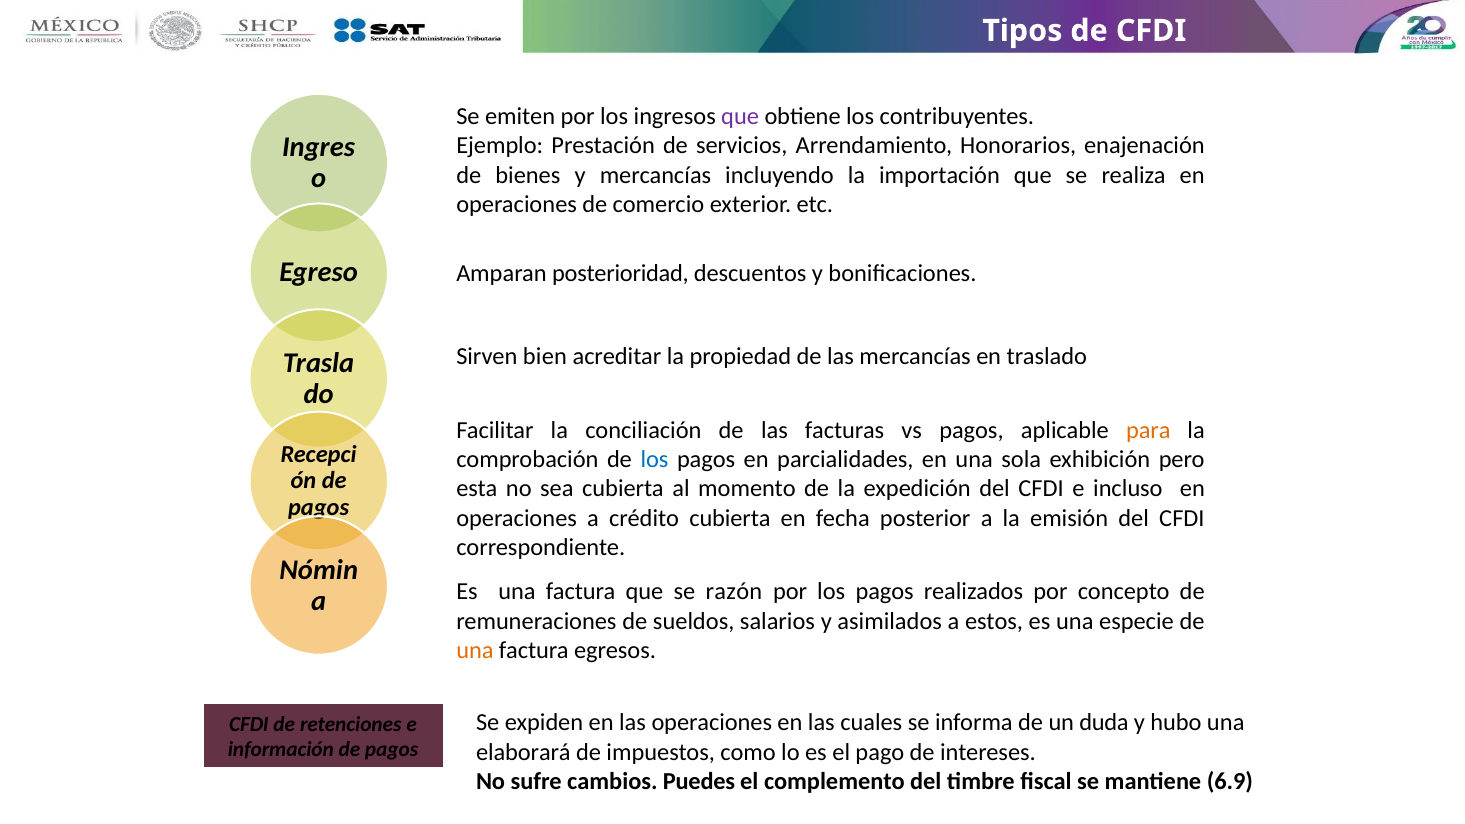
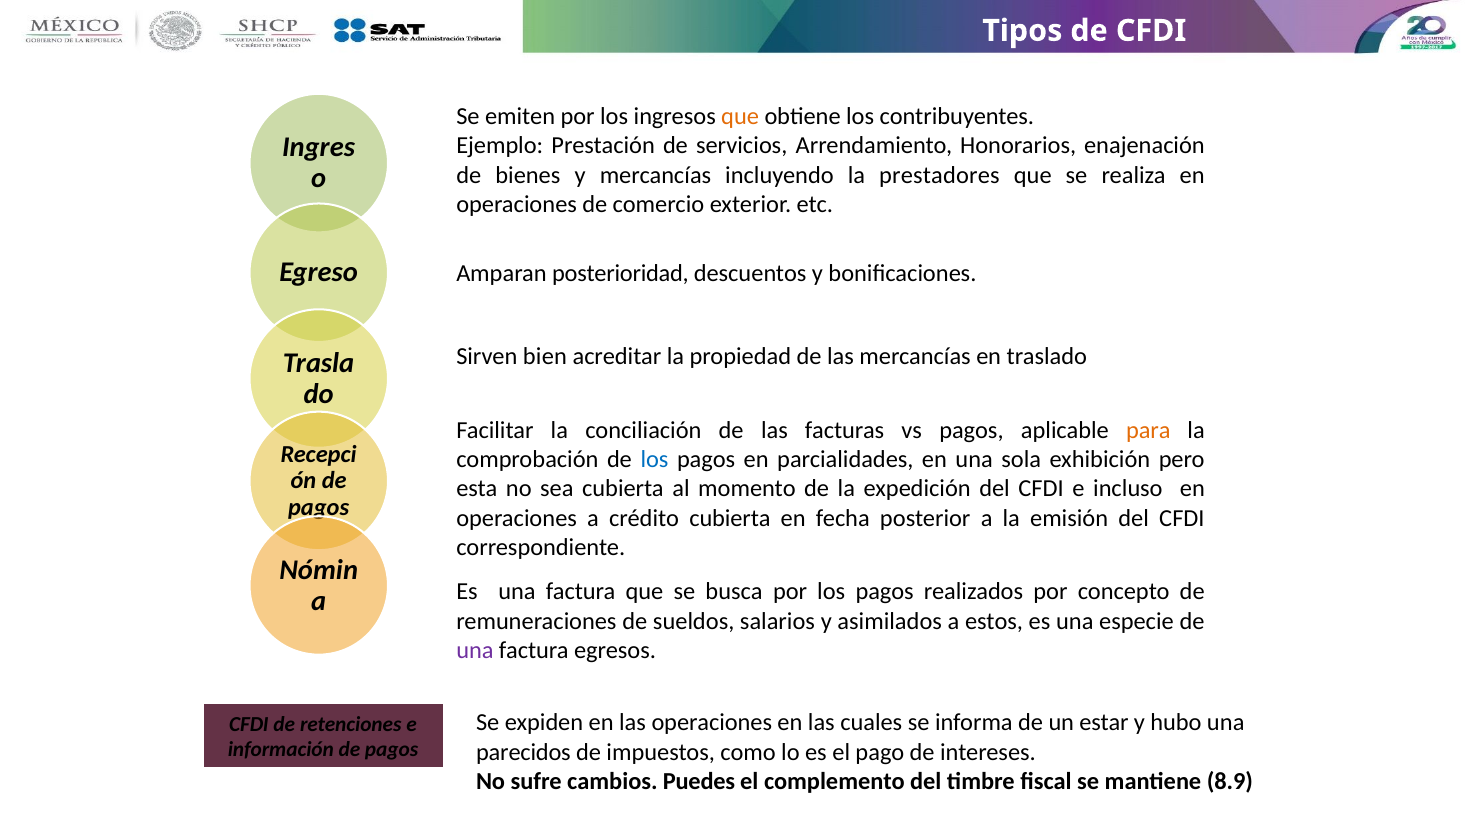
que at (740, 117) colour: purple -> orange
importación: importación -> prestadores
razón: razón -> busca
una at (475, 650) colour: orange -> purple
duda: duda -> estar
elaborará: elaborará -> parecidos
6.9: 6.9 -> 8.9
